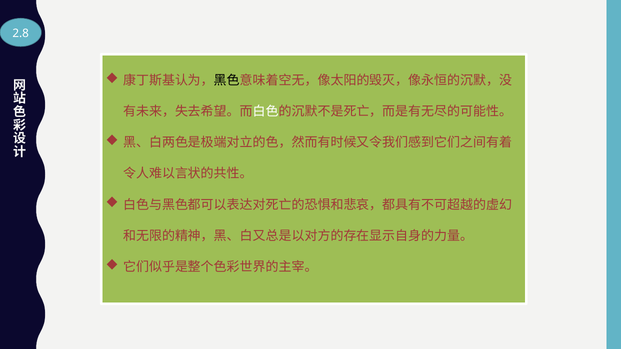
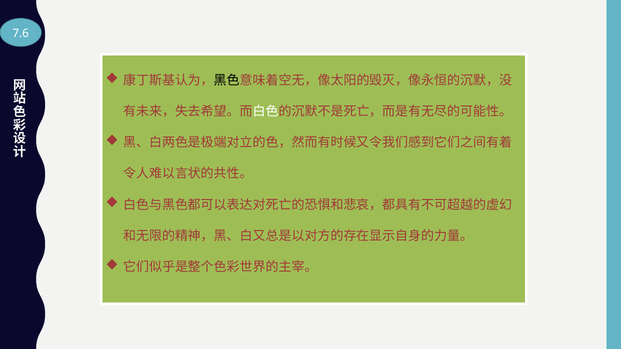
2.8: 2.8 -> 7.6
